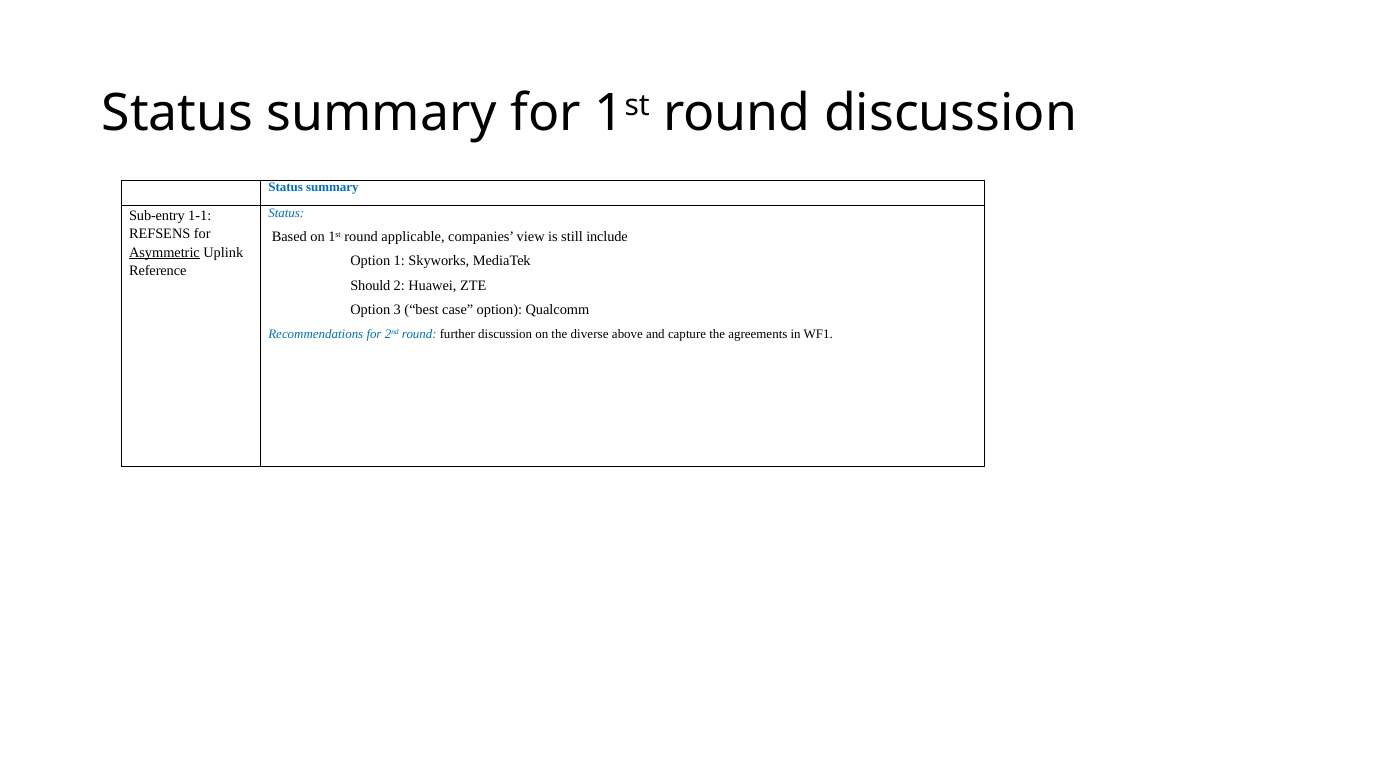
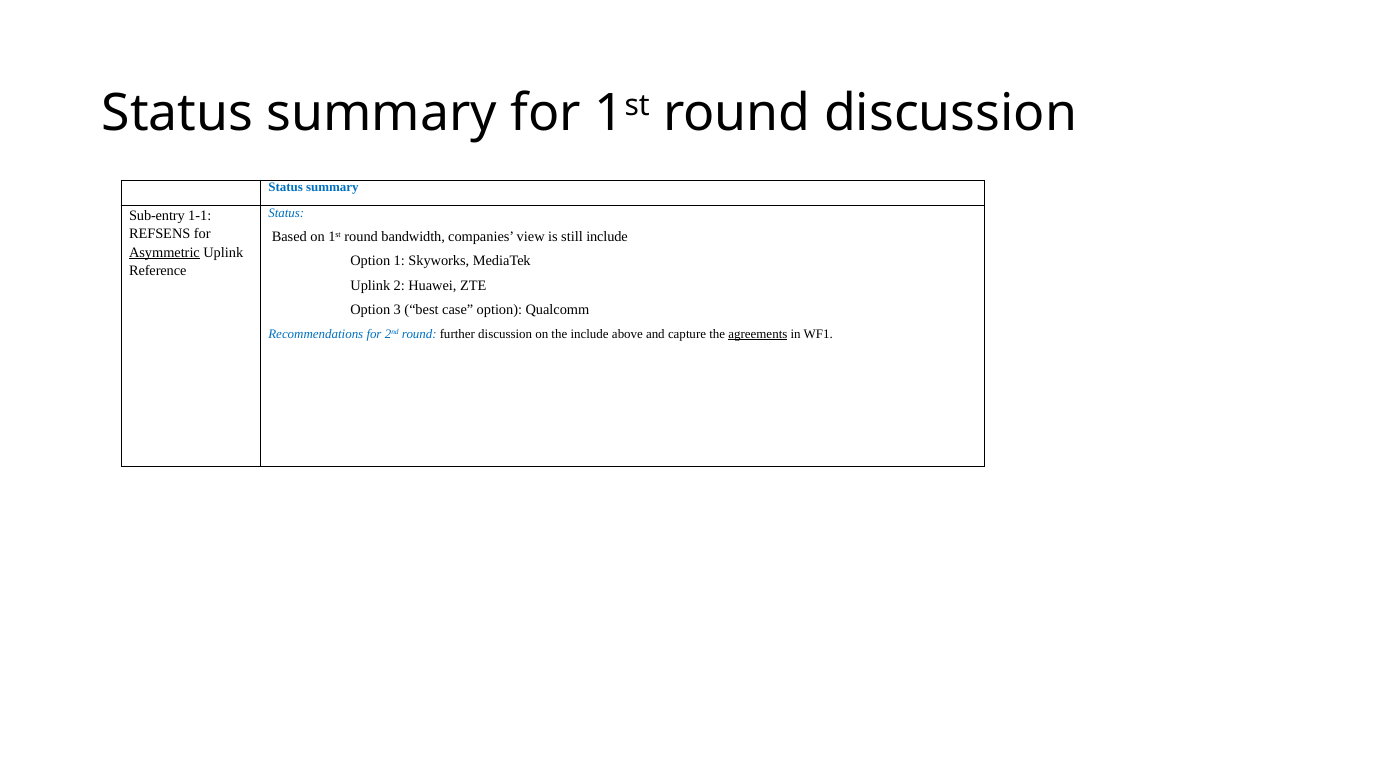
applicable: applicable -> bandwidth
Should at (370, 286): Should -> Uplink
the diverse: diverse -> include
agreements underline: none -> present
